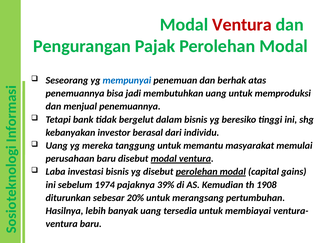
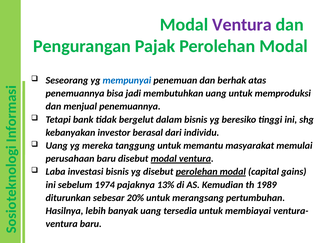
Ventura at (242, 25) colour: red -> purple
39%: 39% -> 13%
1908: 1908 -> 1989
